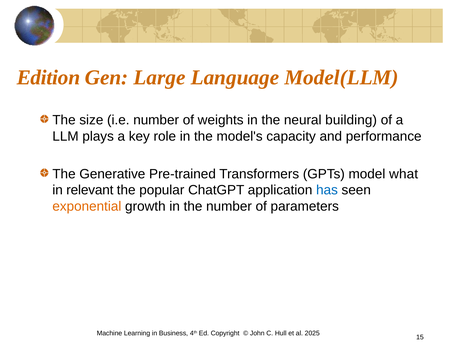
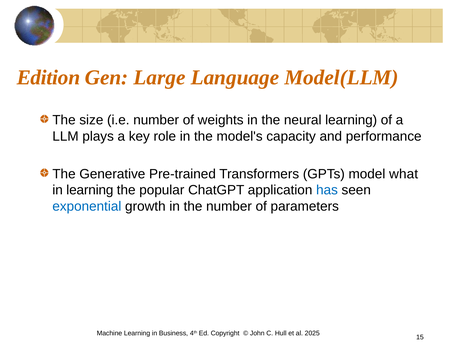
neural building: building -> learning
in relevant: relevant -> learning
exponential colour: orange -> blue
